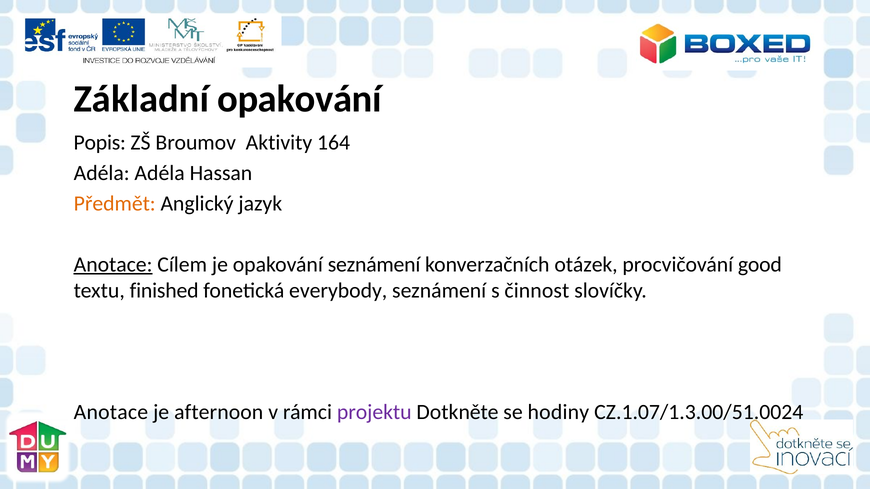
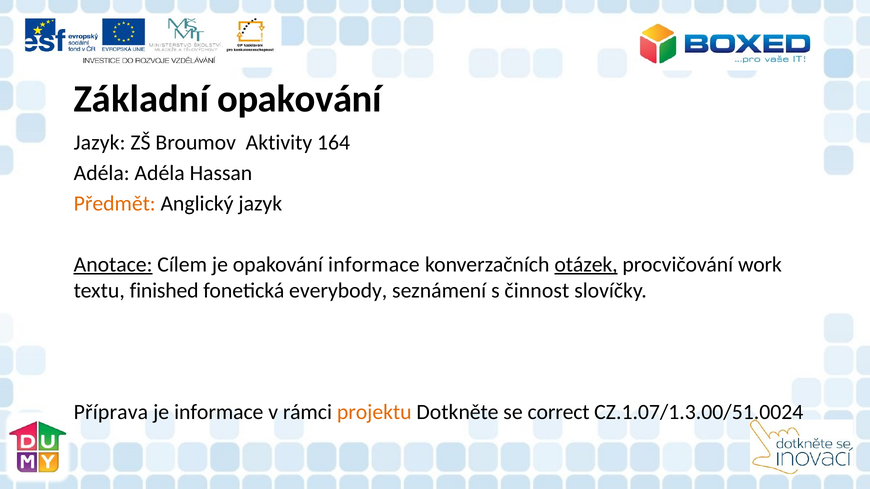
Popis at (100, 143): Popis -> Jazyk
opakování seznámení: seznámení -> informace
otázek underline: none -> present
good: good -> work
Anotace at (111, 413): Anotace -> Příprava
je afternoon: afternoon -> informace
projektu colour: purple -> orange
hodiny: hodiny -> correct
